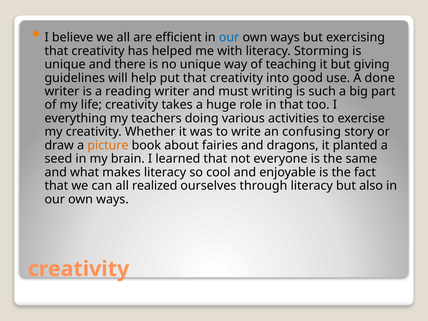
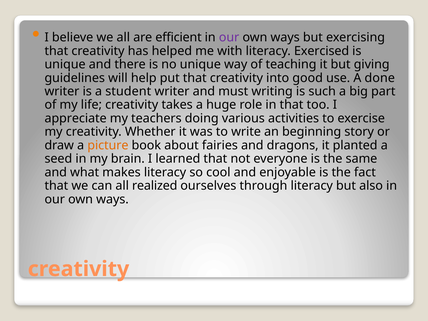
our at (229, 37) colour: blue -> purple
Storming: Storming -> Exercised
reading: reading -> student
everything: everything -> appreciate
confusing: confusing -> beginning
